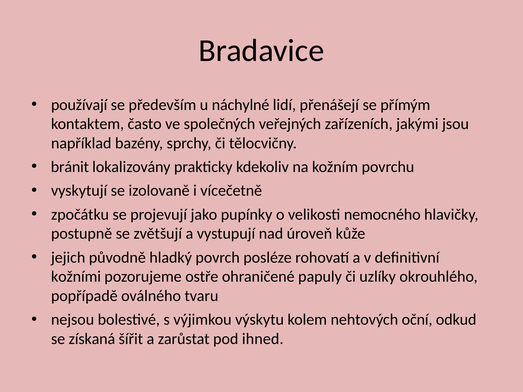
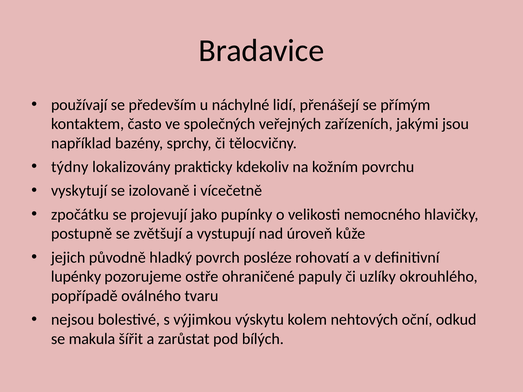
bránit: bránit -> týdny
kožními: kožními -> lupénky
získaná: získaná -> makula
ihned: ihned -> bílých
